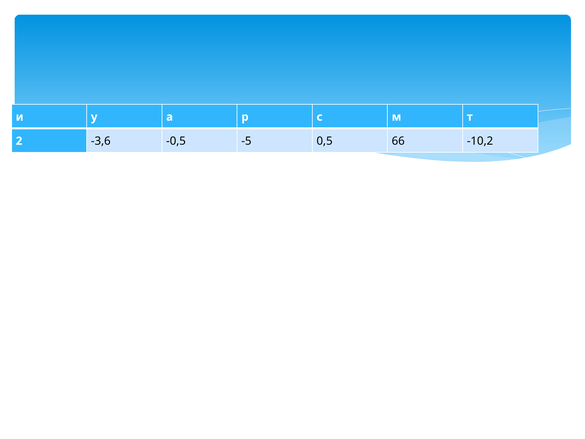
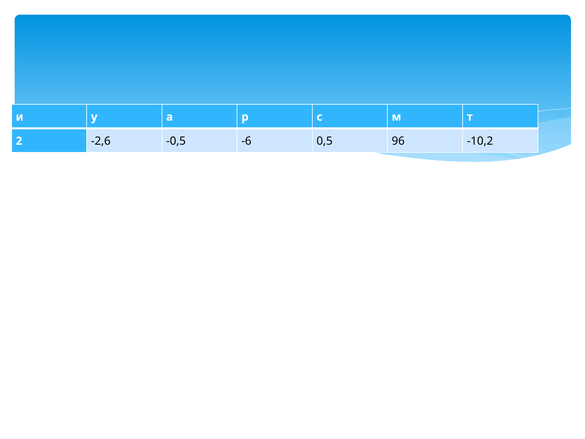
-3,6: -3,6 -> -2,6
-5: -5 -> -6
66: 66 -> 96
